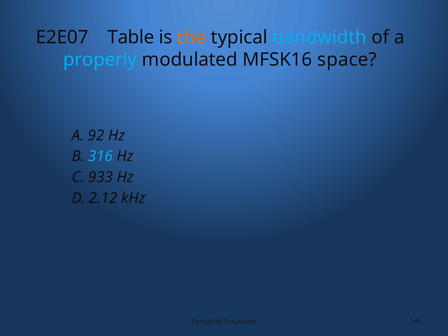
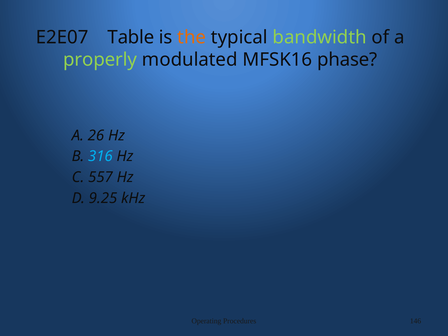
bandwidth colour: light blue -> light green
properly colour: light blue -> light green
space: space -> phase
92: 92 -> 26
933: 933 -> 557
2.12: 2.12 -> 9.25
